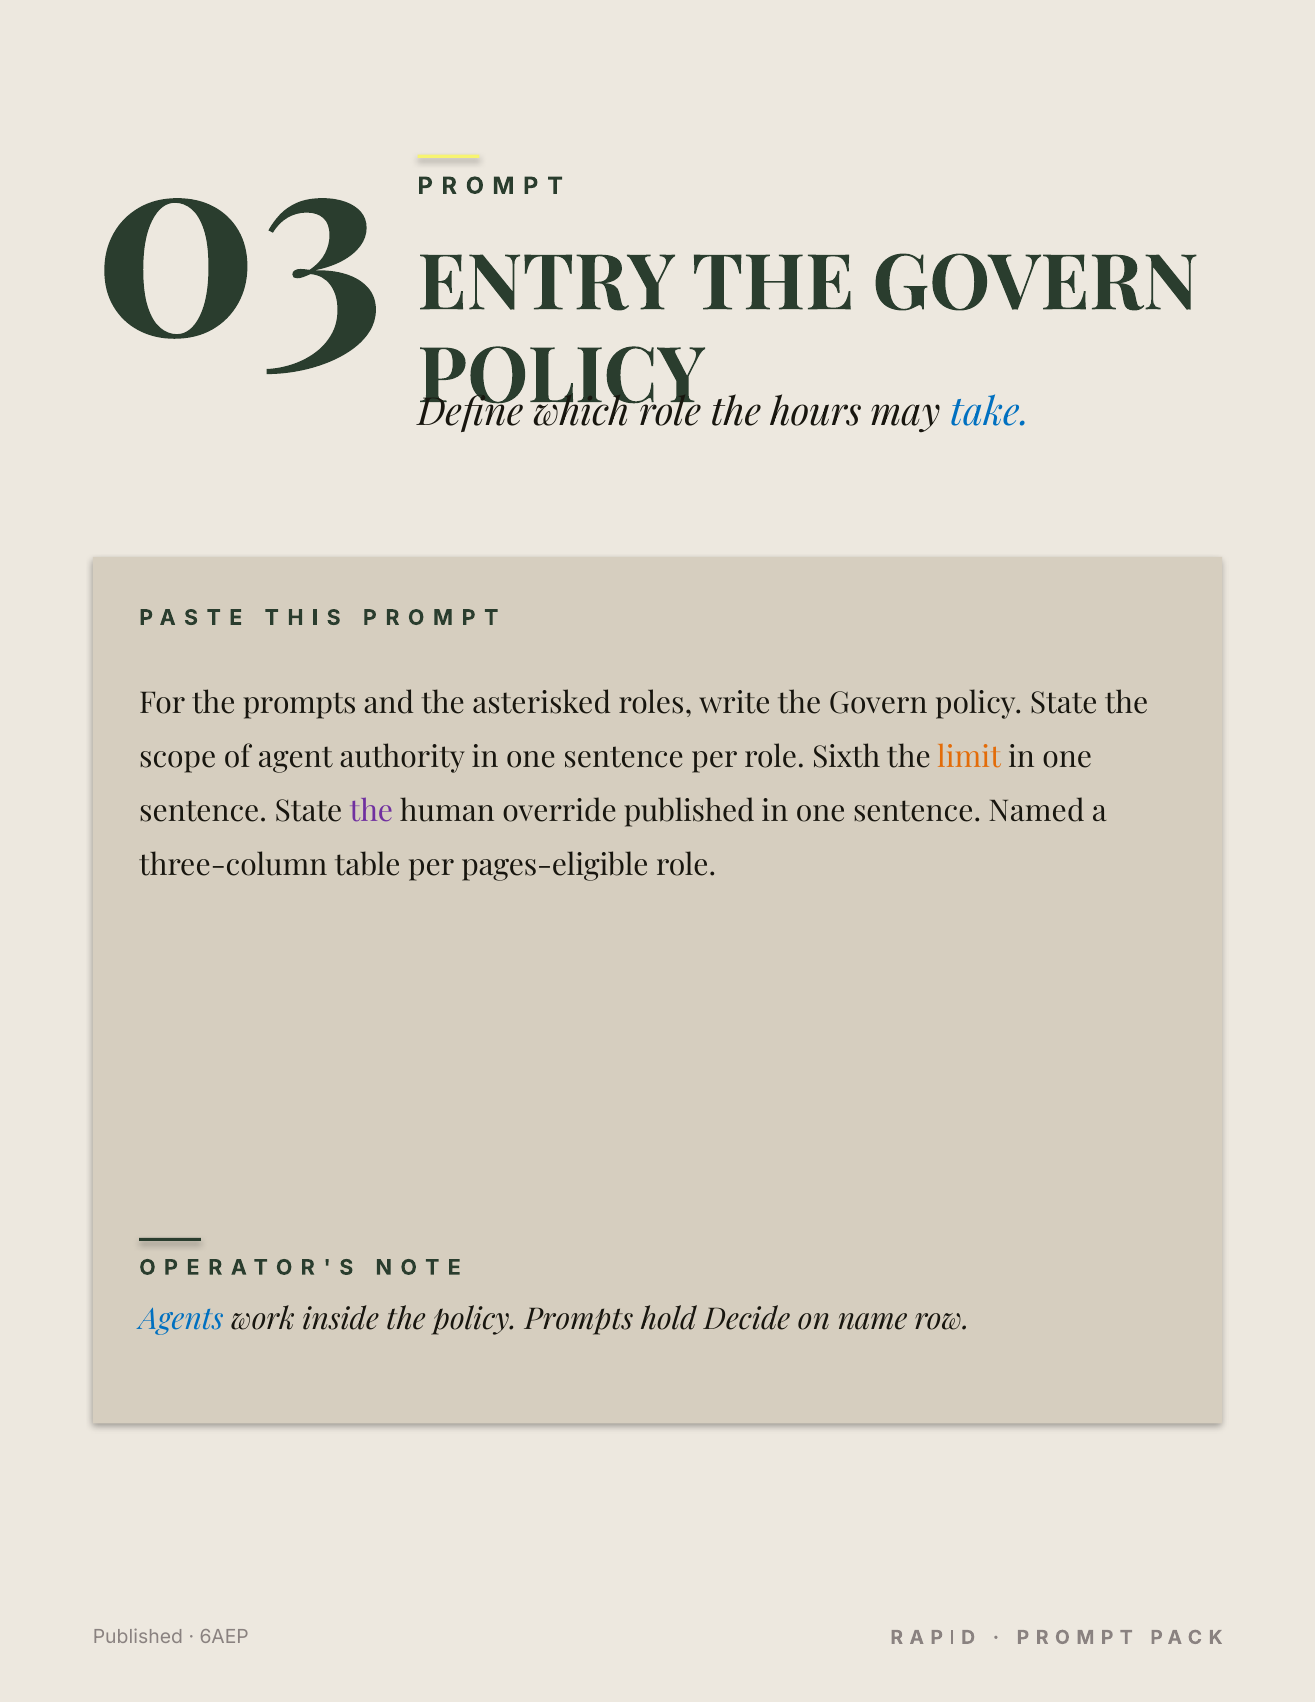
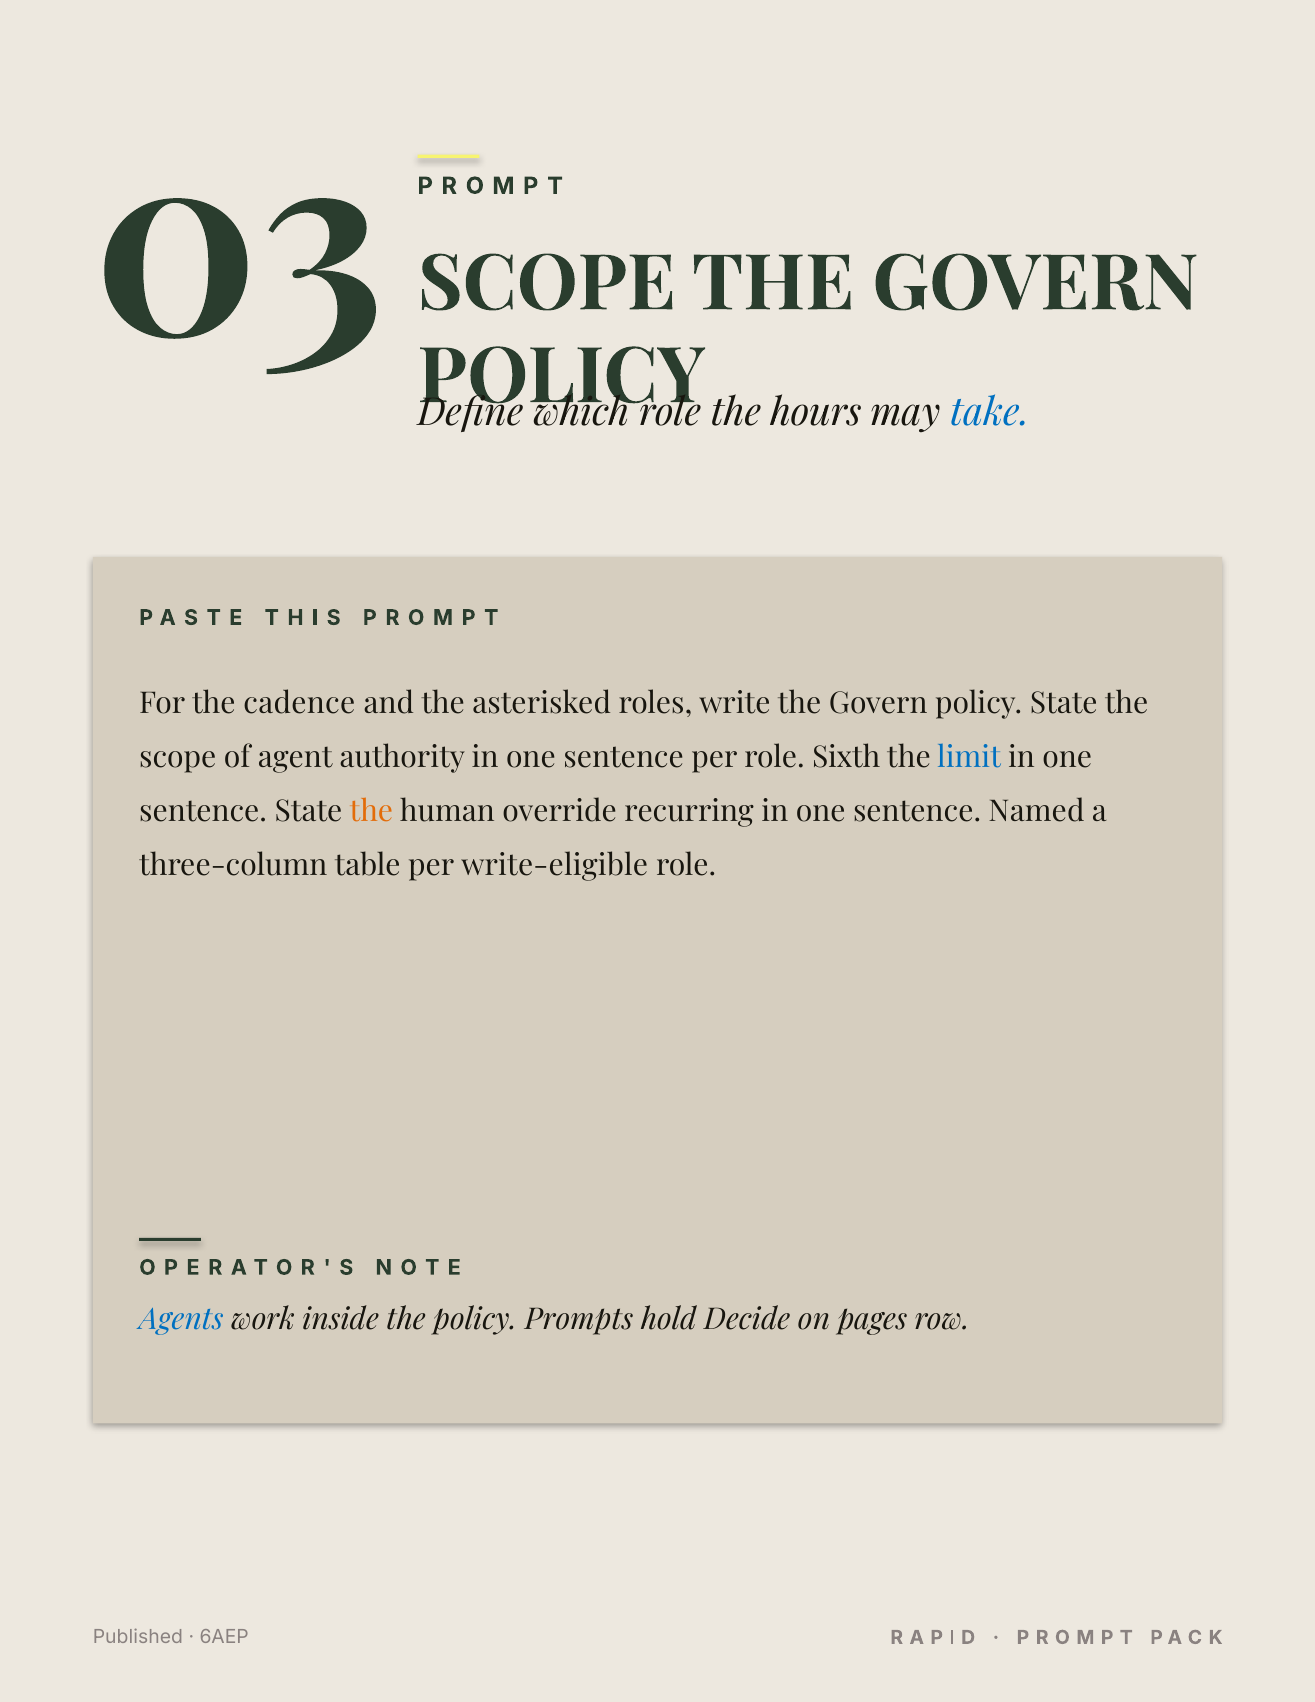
ENTRY at (547, 284): ENTRY -> SCOPE
the prompts: prompts -> cadence
limit colour: orange -> blue
the at (371, 812) colour: purple -> orange
override published: published -> recurring
pages-eligible: pages-eligible -> write-eligible
name: name -> pages
